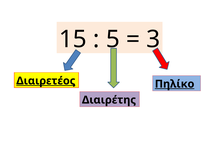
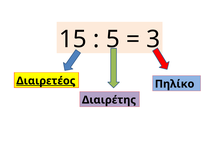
Πηλίκο underline: present -> none
